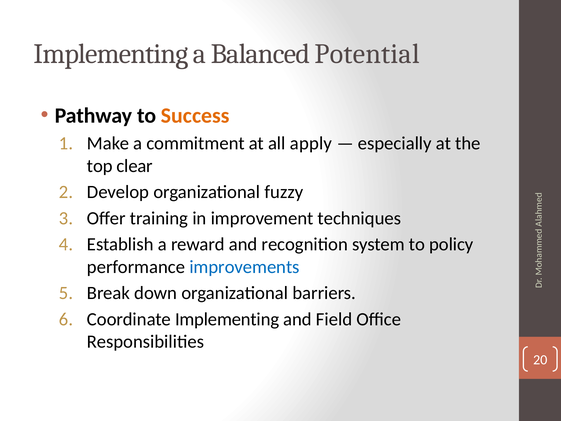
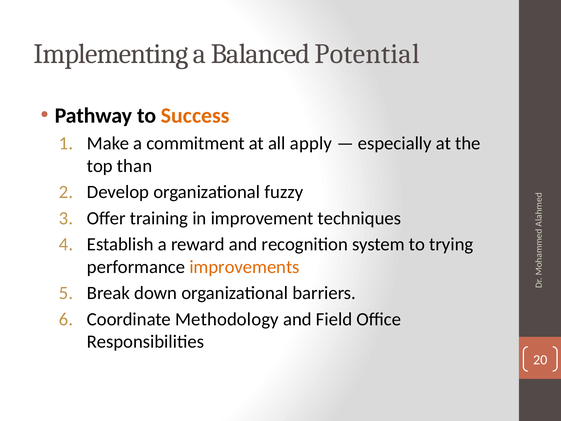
clear: clear -> than
policy: policy -> trying
improvements colour: blue -> orange
Coordinate Implementing: Implementing -> Methodology
